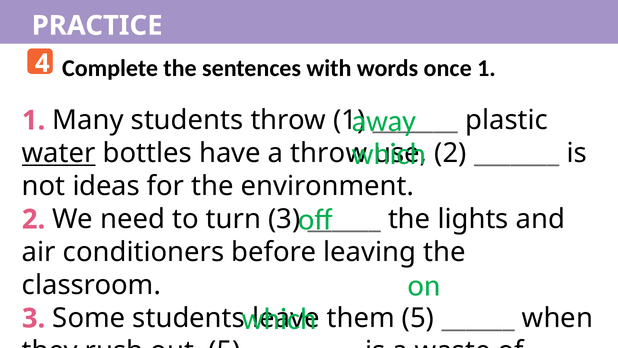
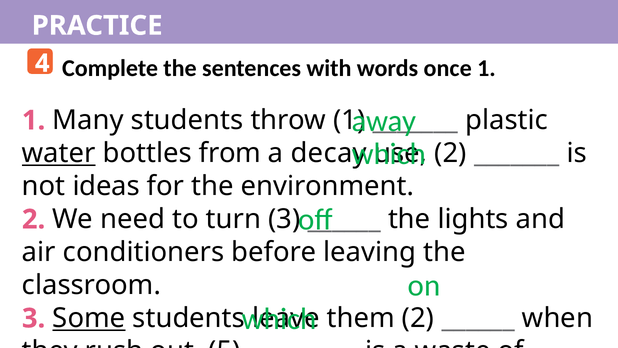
have: have -> from
a throw: throw -> decay
Some underline: none -> present
them 5: 5 -> 2
